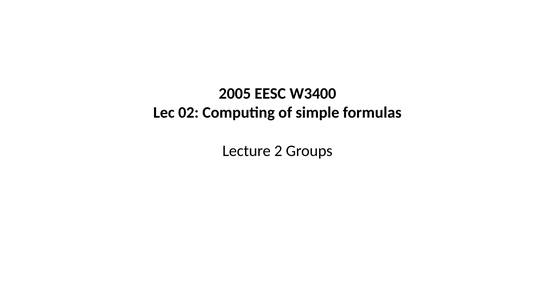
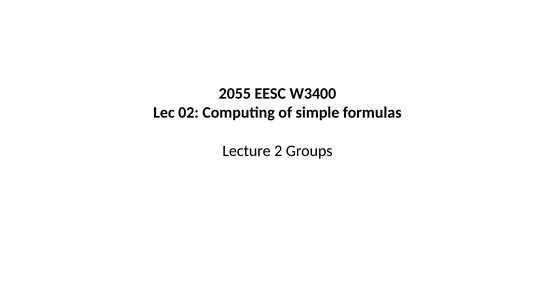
2005: 2005 -> 2055
